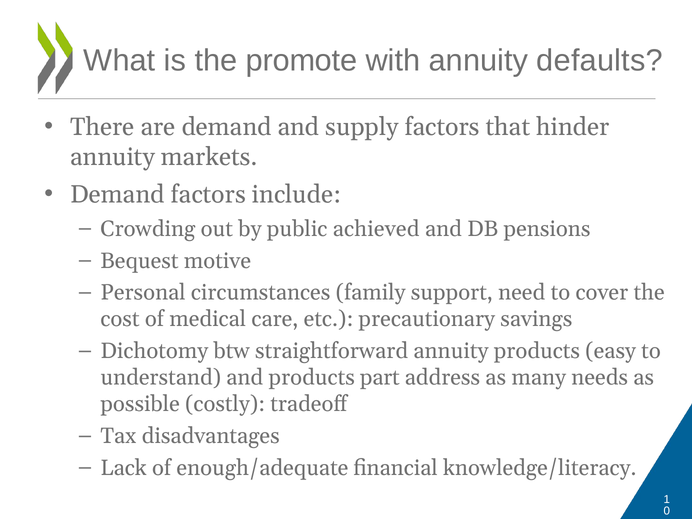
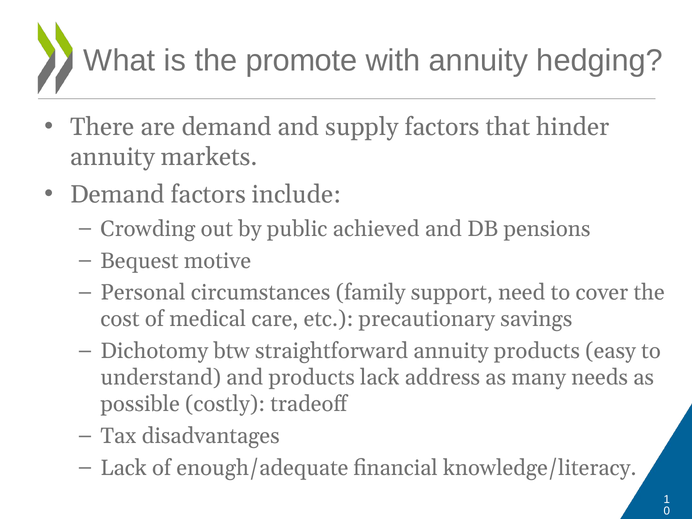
defaults: defaults -> hedging
products part: part -> lack
